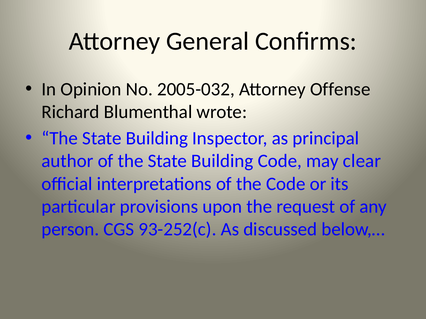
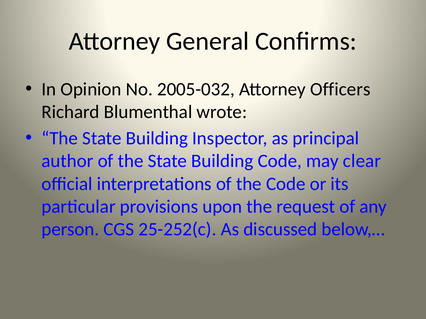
Offense: Offense -> Officers
93-252(c: 93-252(c -> 25-252(c
